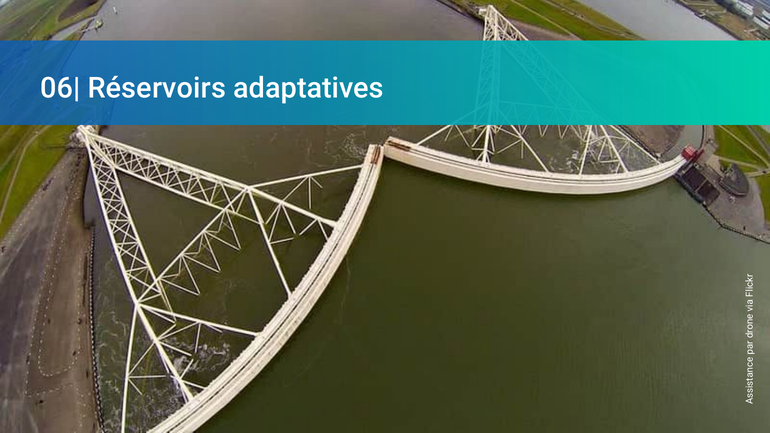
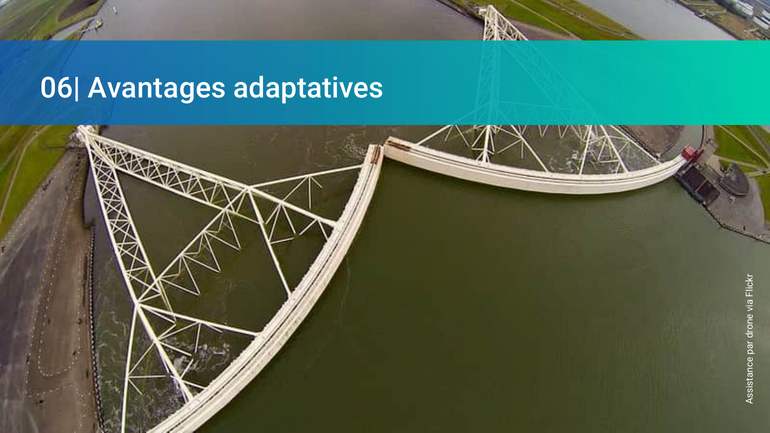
Réservoirs: Réservoirs -> Avantages
